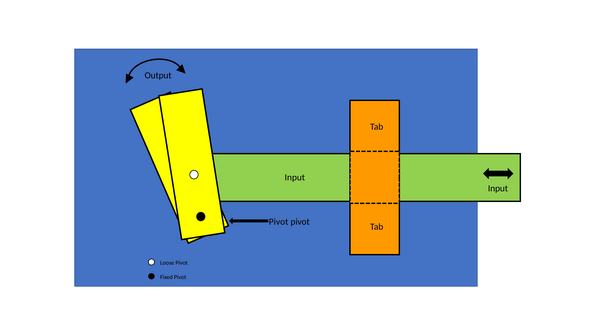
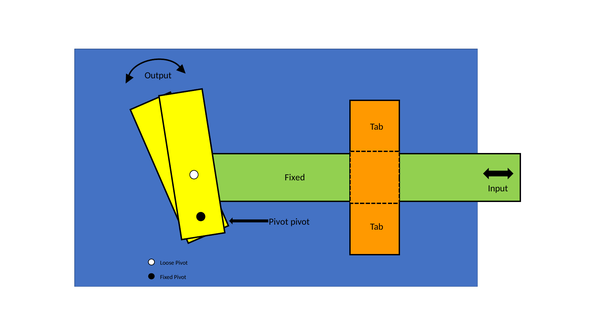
Input at (295, 177): Input -> Fixed
